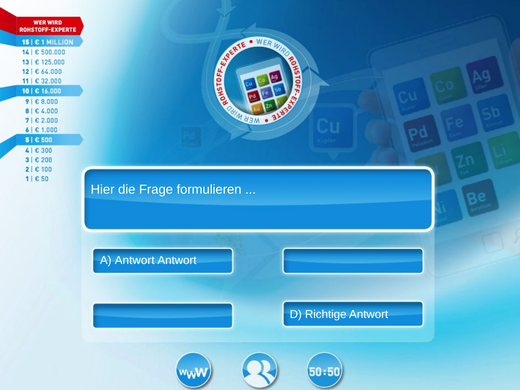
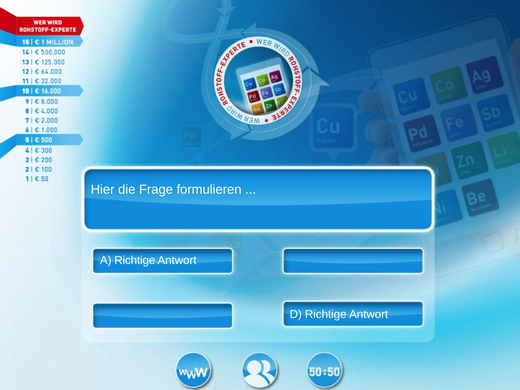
A Antwort: Antwort -> Richtige
